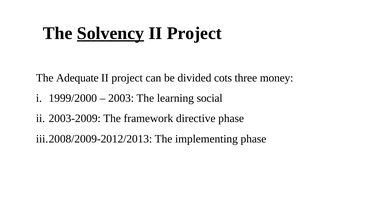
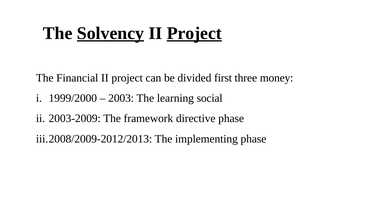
Project at (194, 33) underline: none -> present
Adequate: Adequate -> Financial
cots: cots -> first
